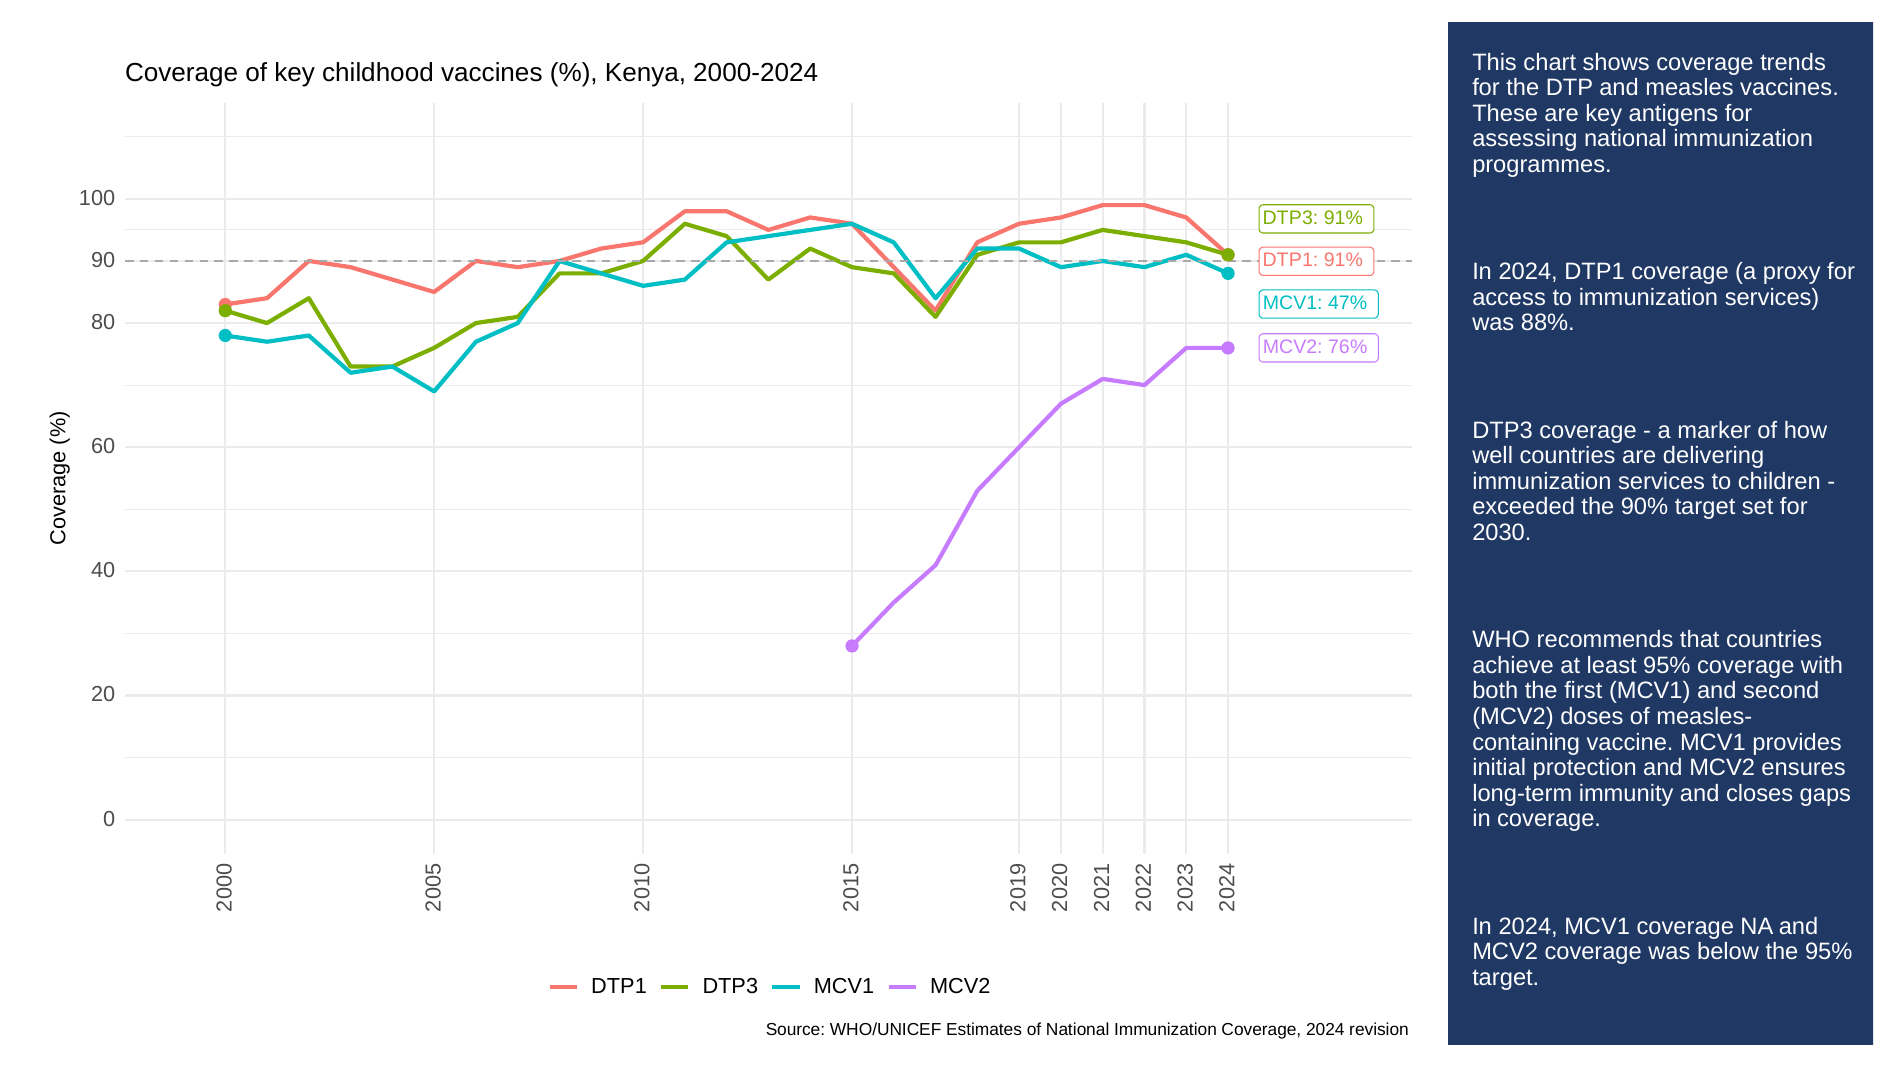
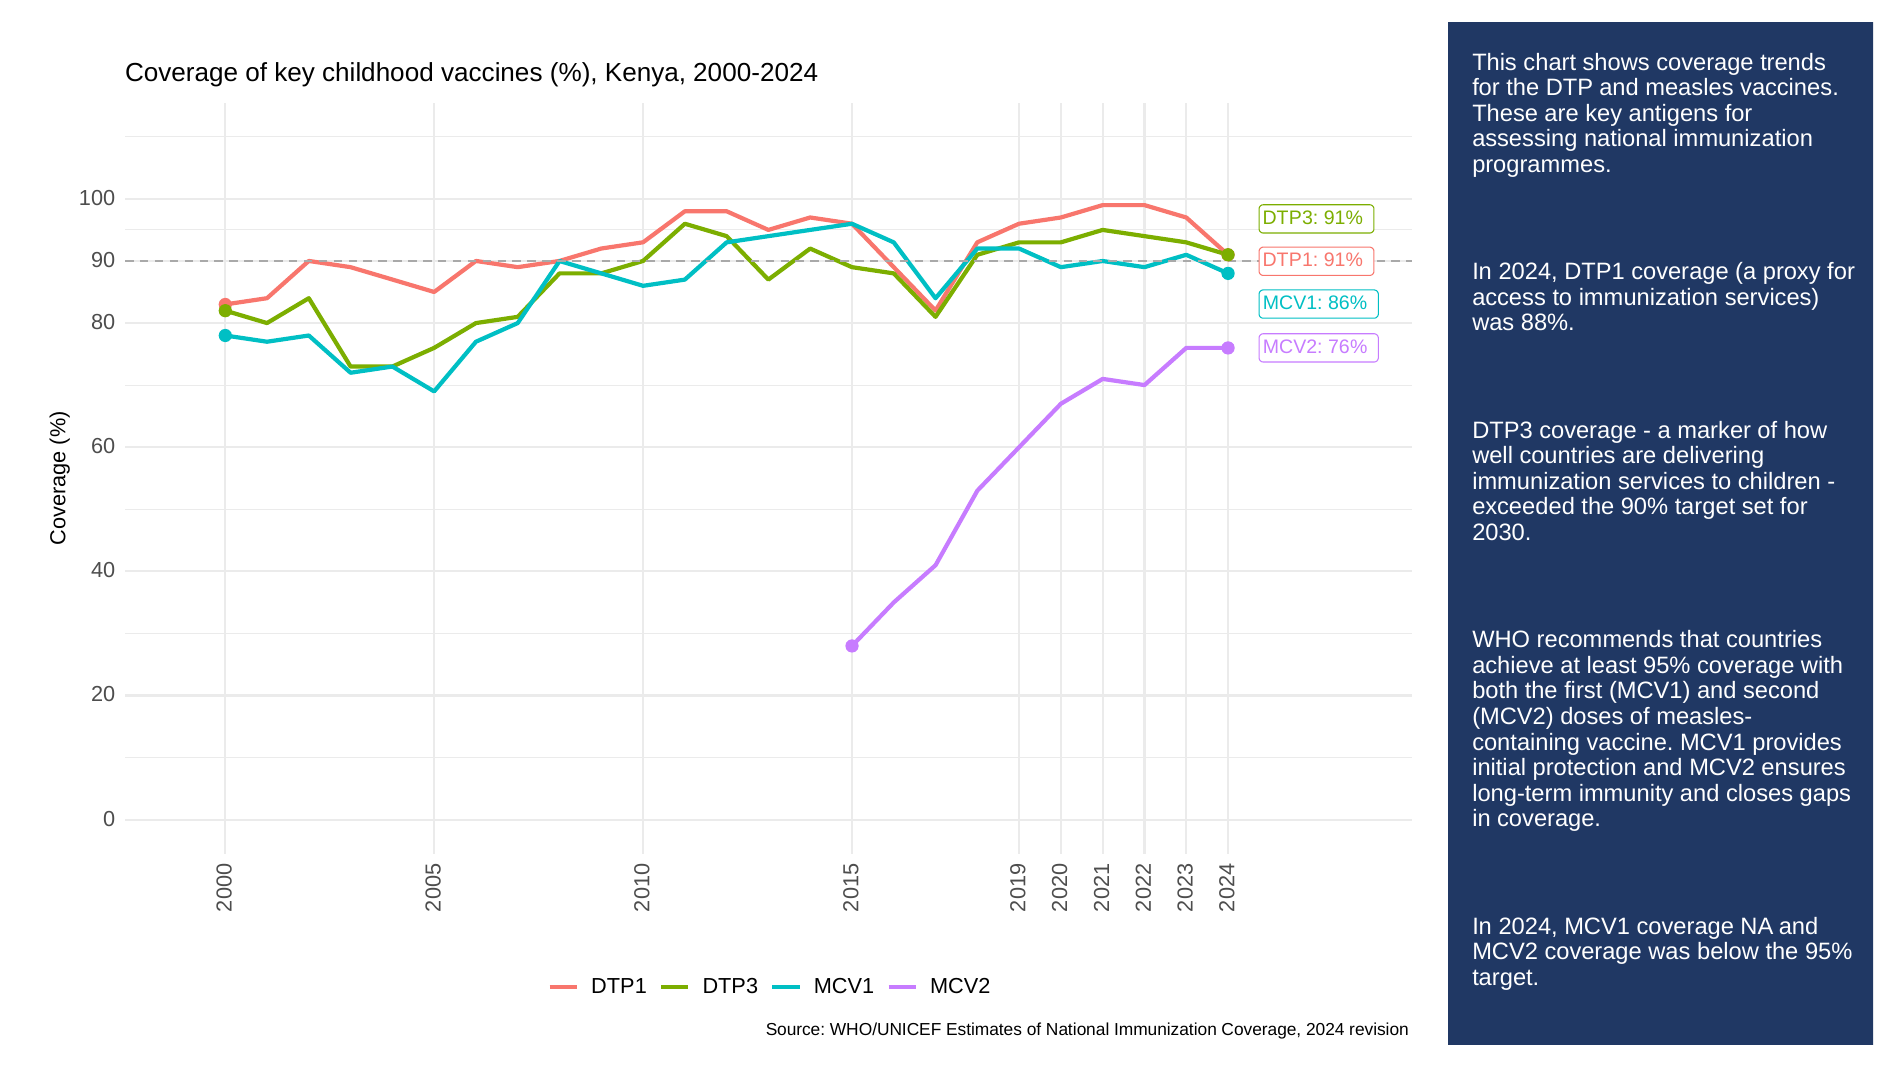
47%: 47% -> 86%
